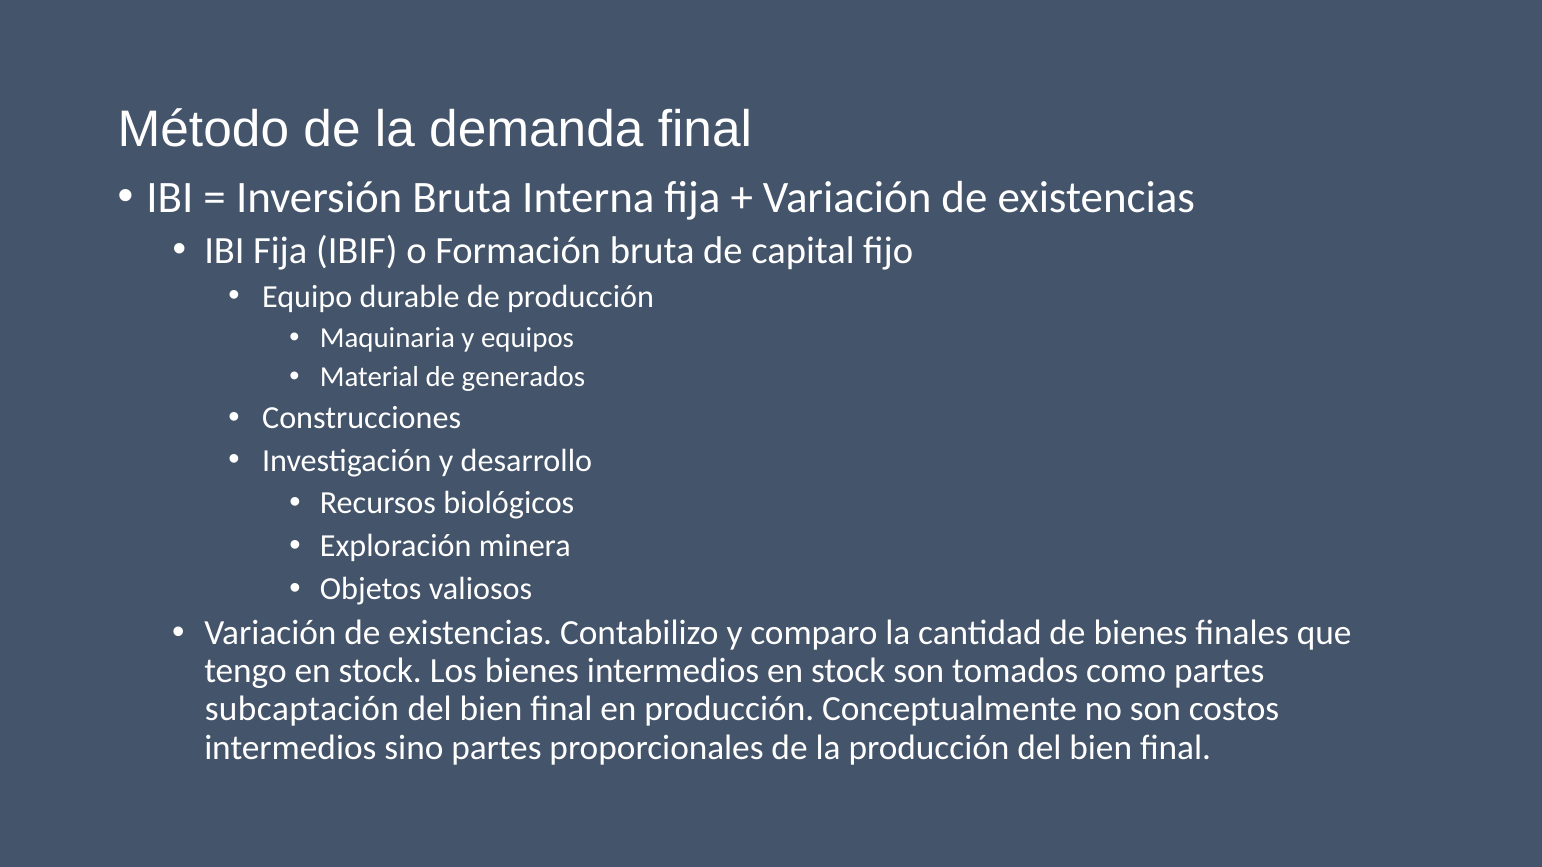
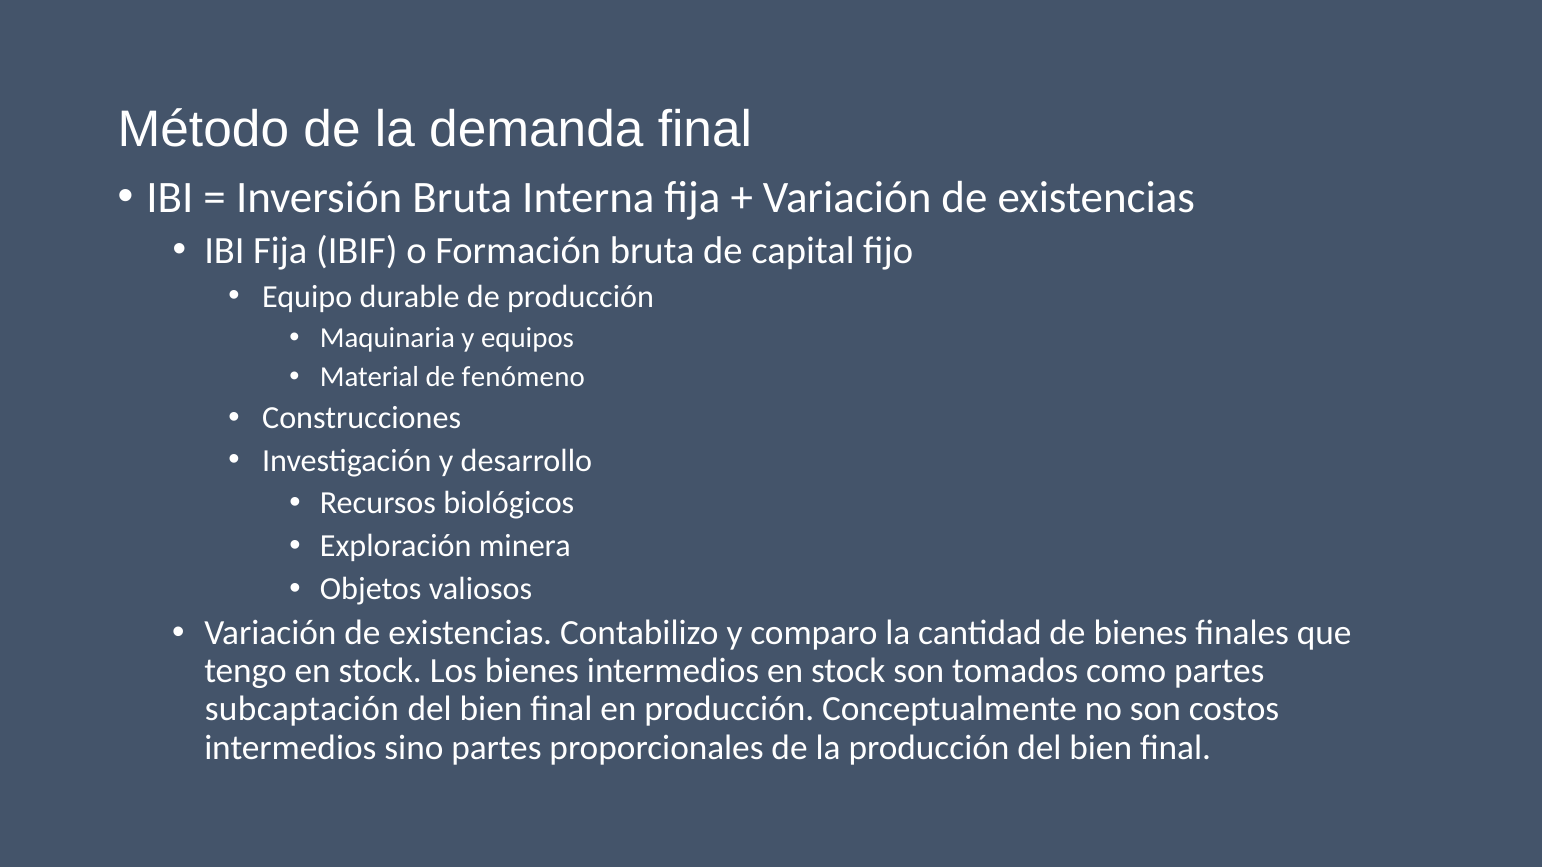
generados: generados -> fenómeno
